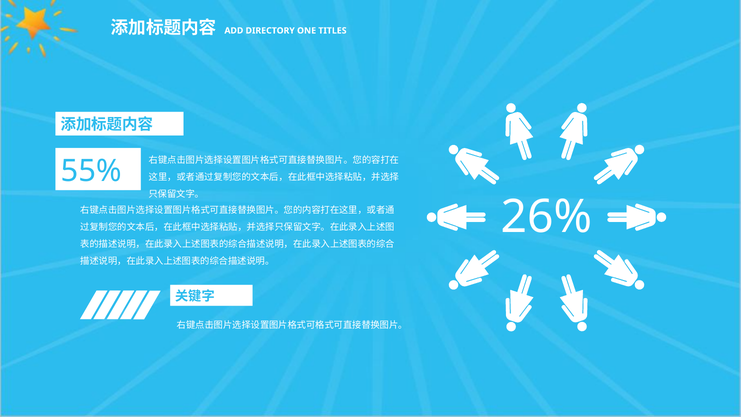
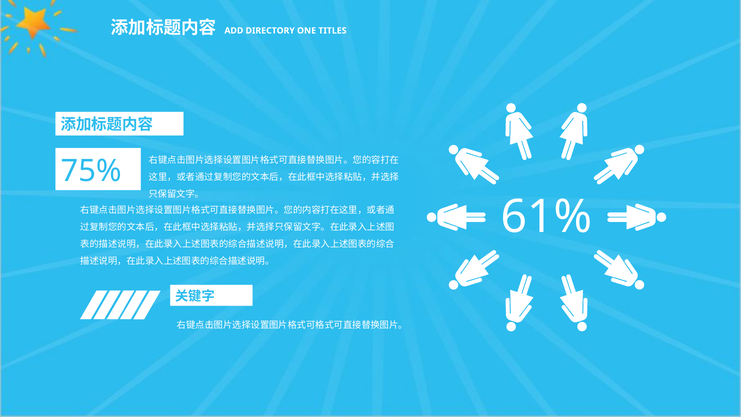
55%: 55% -> 75%
26%: 26% -> 61%
